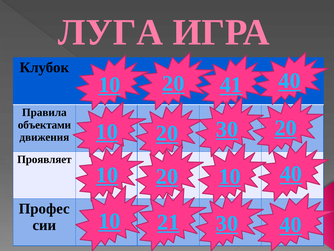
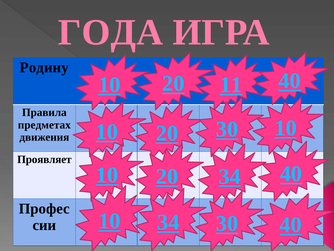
ЛУГА: ЛУГА -> ГОДА
Клубок: Клубок -> Родину
41: 41 -> 11
объектами: объектами -> предметах
30 20: 20 -> 10
10 20 10: 10 -> 34
10 21: 21 -> 34
